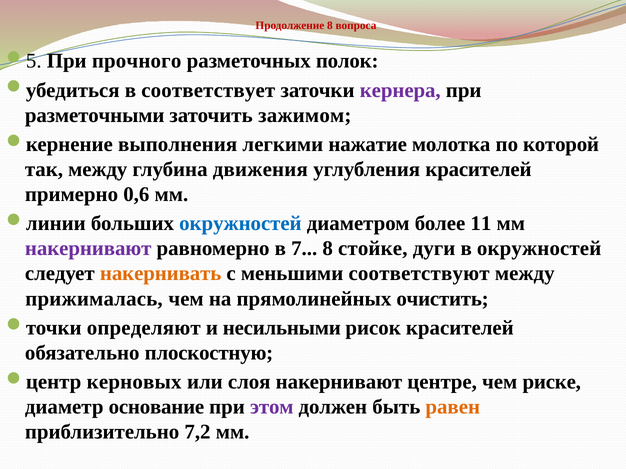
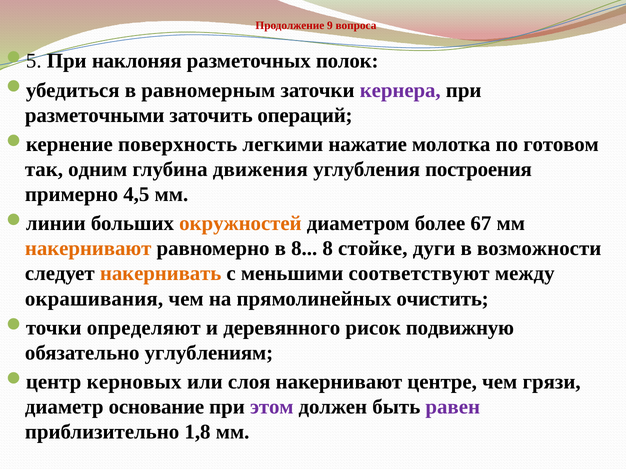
Продолжение 8: 8 -> 9
прочного: прочного -> наклоняя
соответствует: соответствует -> равномерным
зажимом: зажимом -> операций
выполнения: выполнения -> поверхность
которой: которой -> готовом
так между: между -> одним
углубления красителей: красителей -> построения
0,6: 0,6 -> 4,5
окружностей at (240, 224) colour: blue -> orange
11: 11 -> 67
накернивают at (88, 249) colour: purple -> orange
в 7: 7 -> 8
в окружностей: окружностей -> возможности
прижималась: прижималась -> окрашивания
несильными: несильными -> деревянного
рисок красителей: красителей -> подвижную
плоскостную: плоскостную -> углублениям
риске: риске -> грязи
равен colour: orange -> purple
7,2: 7,2 -> 1,8
